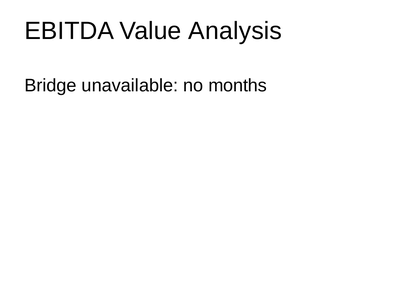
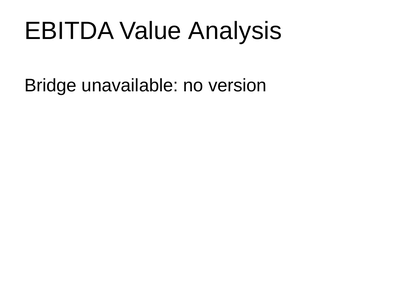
months: months -> version
